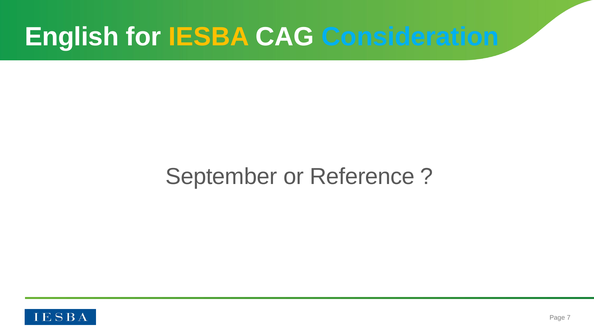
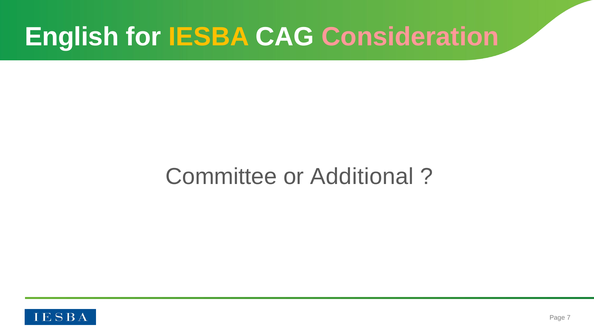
Consideration colour: light blue -> pink
September: September -> Committee
Reference: Reference -> Additional
